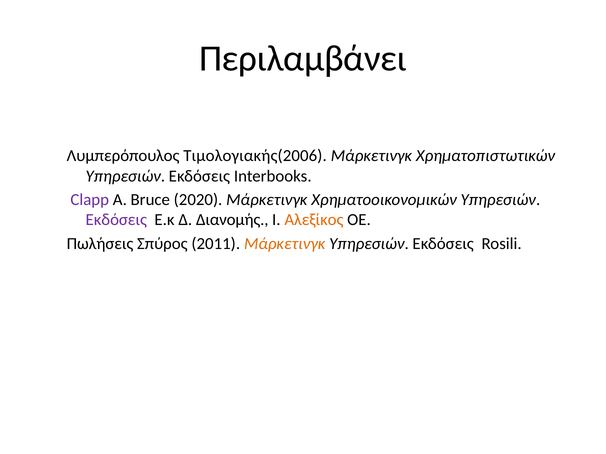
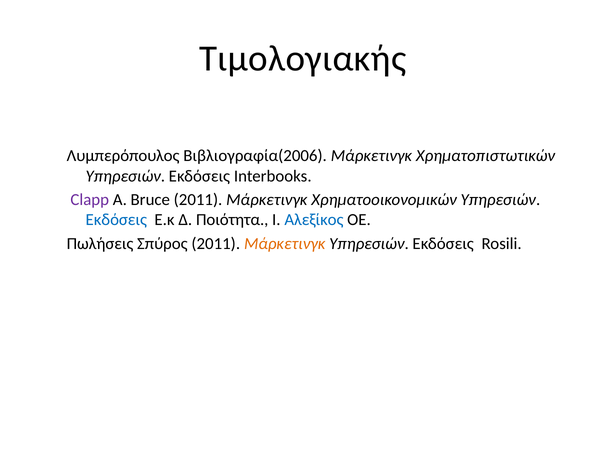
Περιλαμβάνει: Περιλαμβάνει -> Τιμολογιακής
Τιμολογιακής(2006: Τιμολογιακής(2006 -> Βιβλιογραφία(2006
Bruce 2020: 2020 -> 2011
Εκδόσεις at (116, 220) colour: purple -> blue
Διανομής: Διανομής -> Ποιότητα
Αλεξίκος colour: orange -> blue
